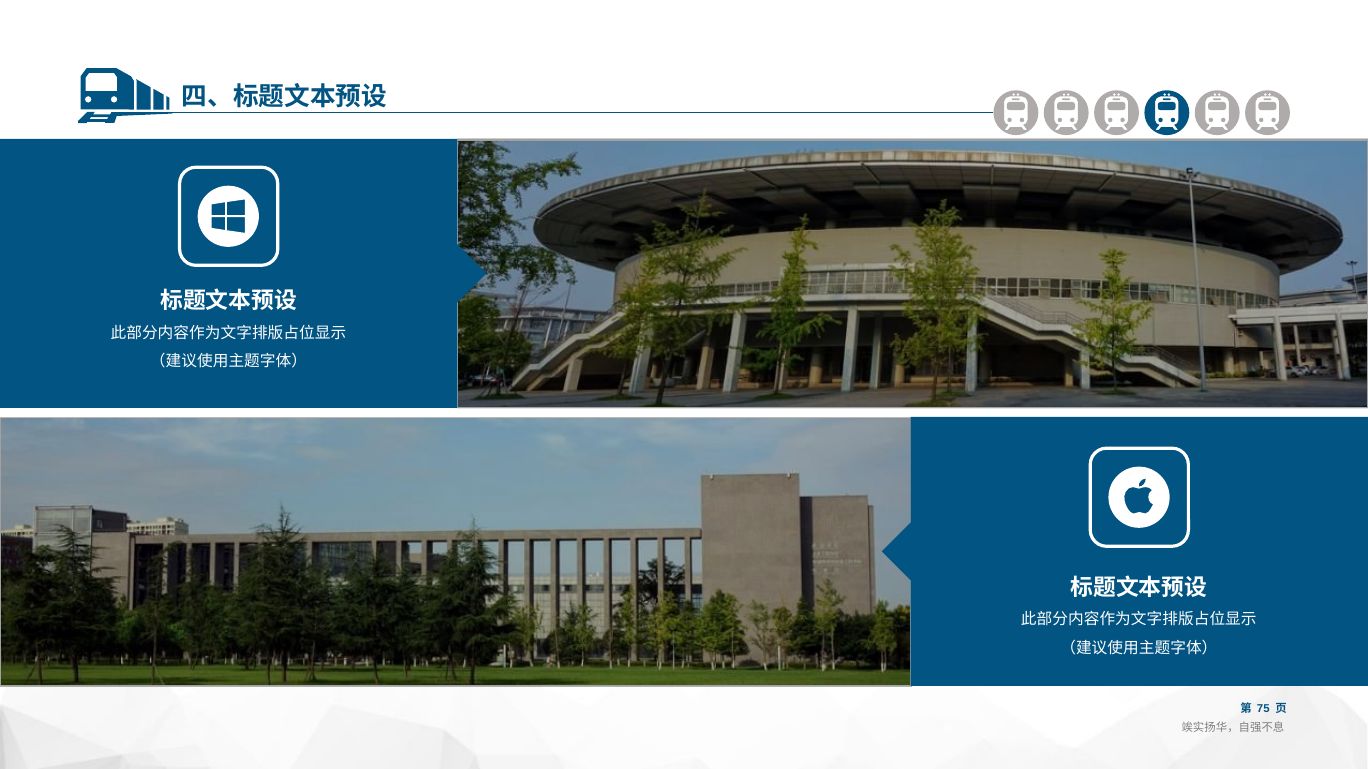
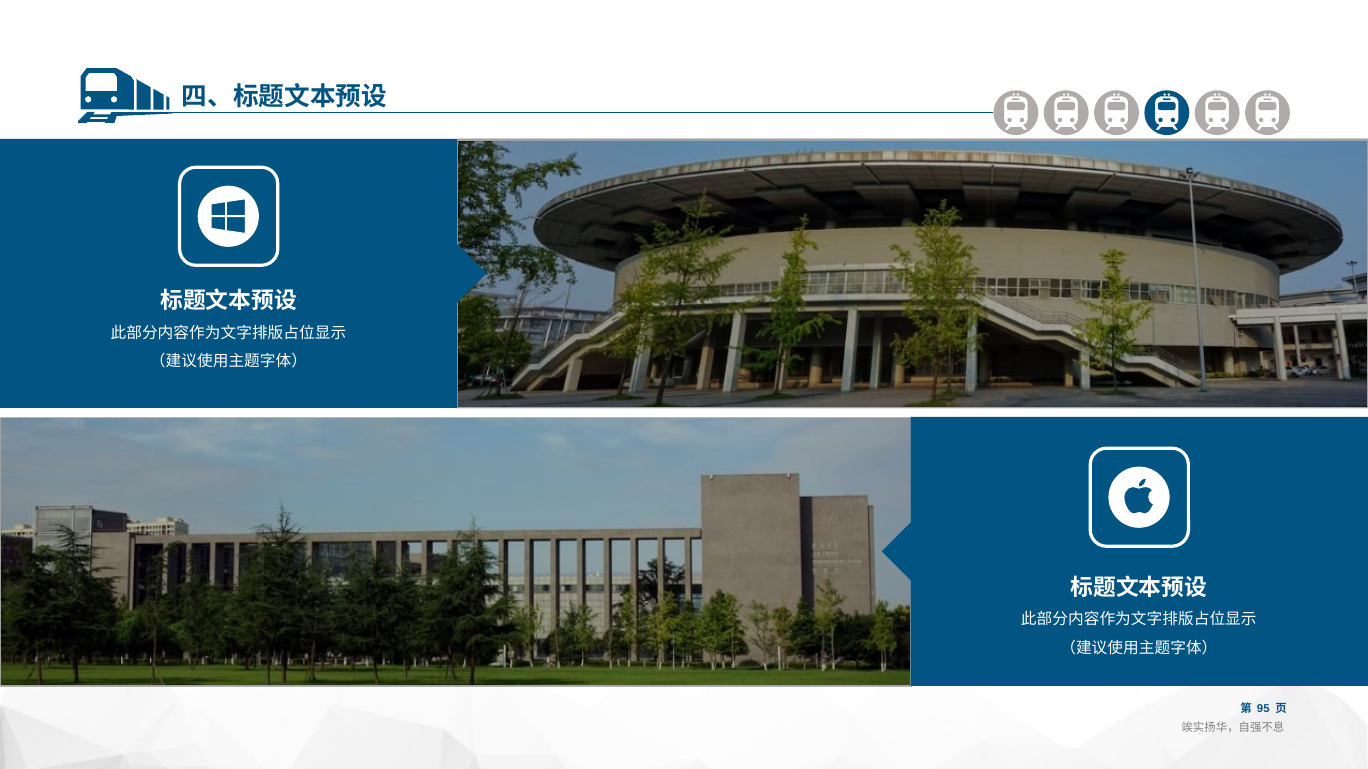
75: 75 -> 95
